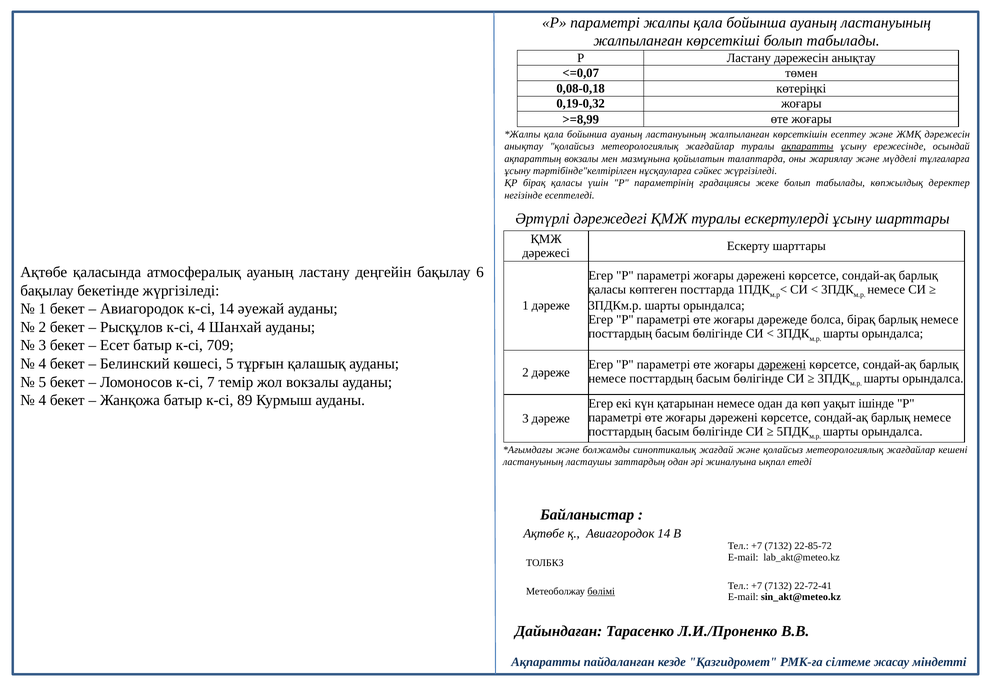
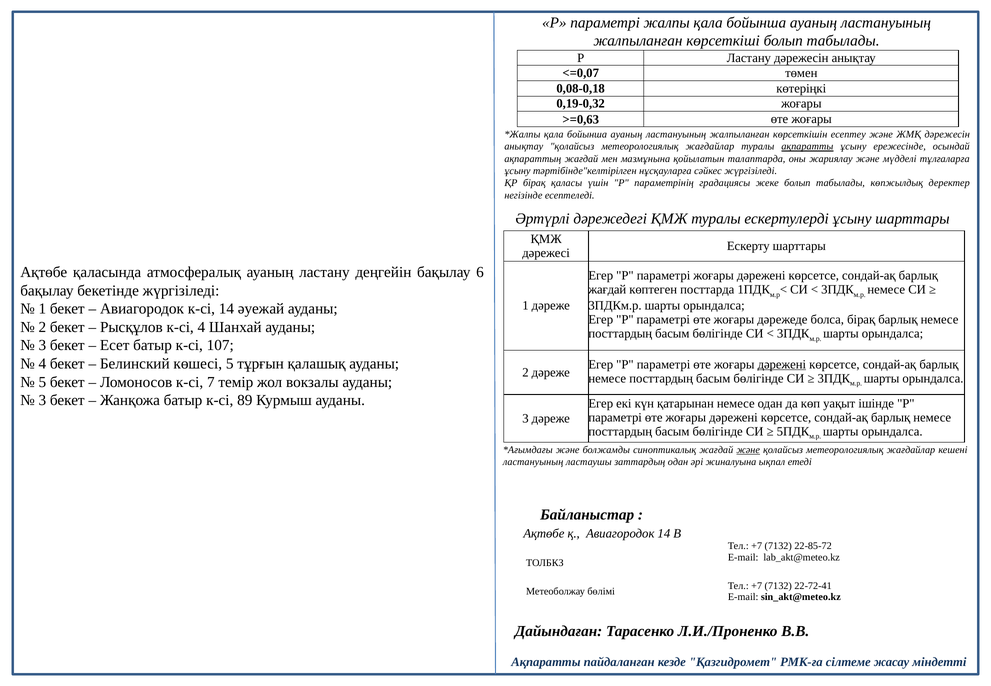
>=8,99: >=8,99 -> >=0,63
ақпараттың вокзалы: вокзалы -> жағдай
қаласы at (607, 290): қаласы -> жағдай
709: 709 -> 107
4 at (42, 400): 4 -> 3
және at (748, 450) underline: none -> present
бөлімі underline: present -> none
